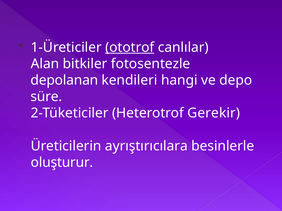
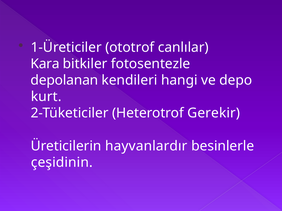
ototrof underline: present -> none
Alan: Alan -> Kara
süre: süre -> kurt
ayrıştırıcılara: ayrıştırıcılara -> hayvanlardır
oluşturur: oluşturur -> çeşidinin
